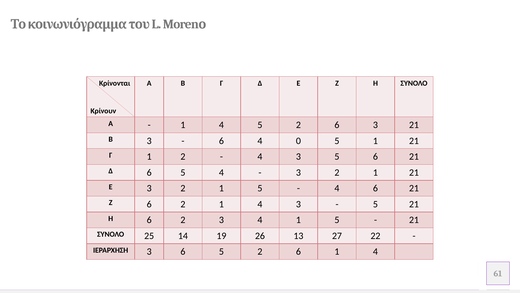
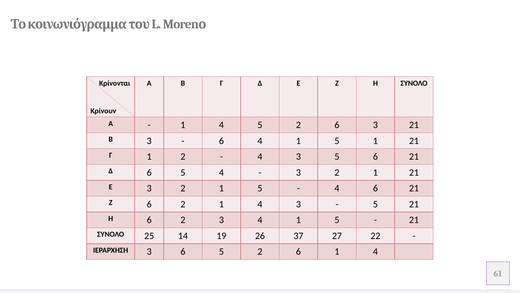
6 4 0: 0 -> 1
13: 13 -> 37
